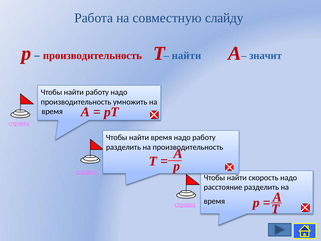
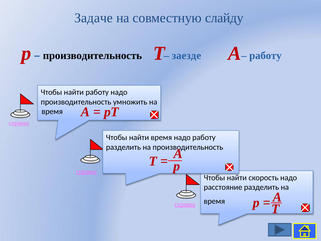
Работа: Работа -> Задаче
производительность at (92, 56) colour: red -> black
найти at (186, 56): найти -> заезде
значит at (266, 56): значит -> работу
